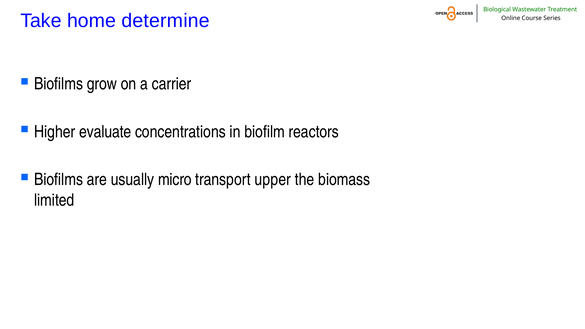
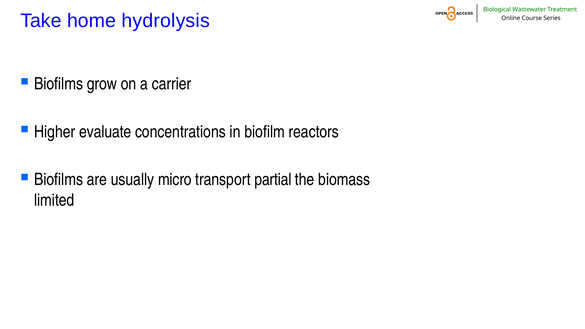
determine: determine -> hydrolysis
upper: upper -> partial
